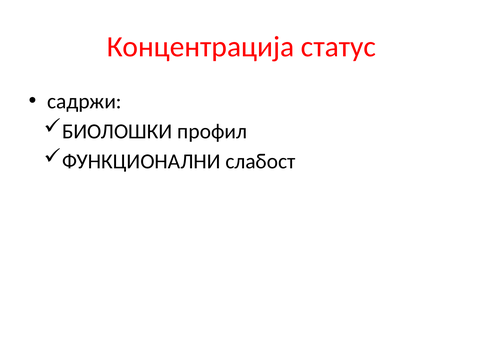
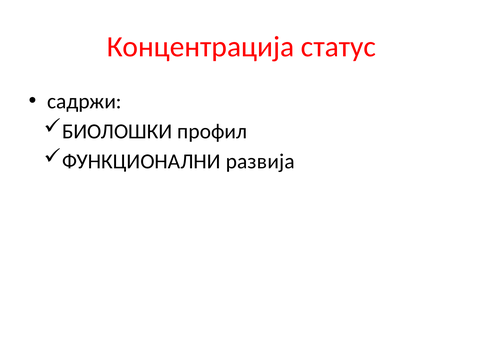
слабост: слабост -> развија
